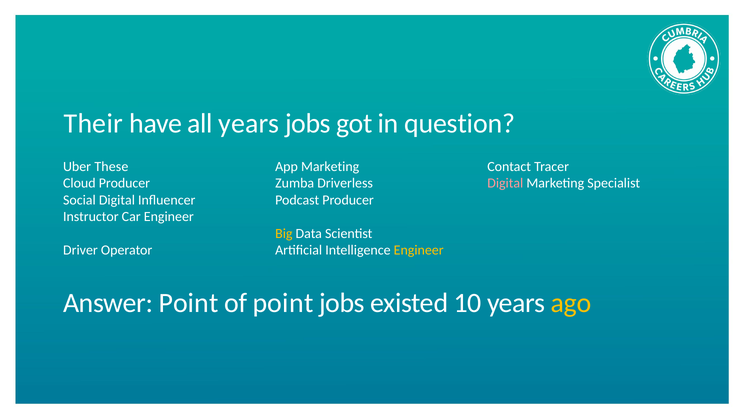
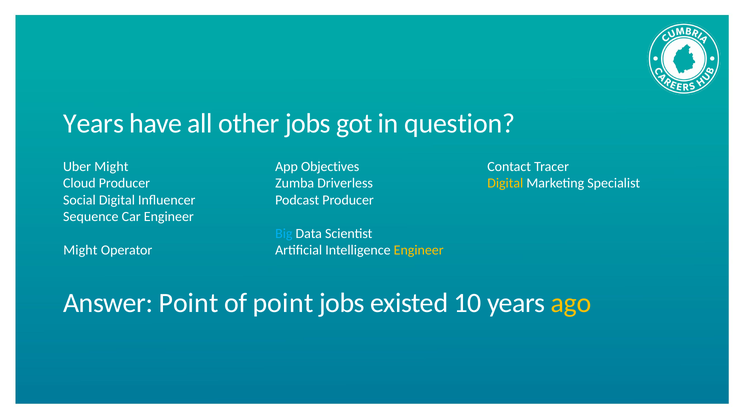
Their at (93, 124): Their -> Years
all years: years -> other
Uber These: These -> Might
App Marketing: Marketing -> Objectives
Digital at (505, 183) colour: pink -> yellow
Instructor: Instructor -> Sequence
Big colour: yellow -> light blue
Driver at (80, 250): Driver -> Might
